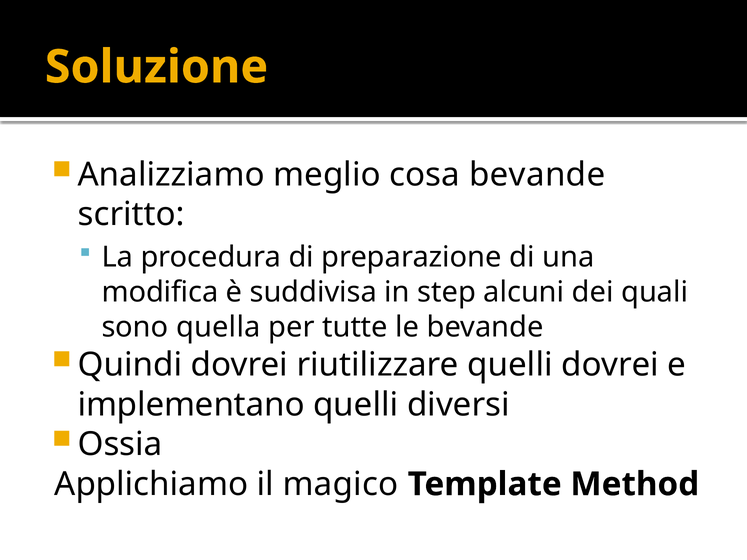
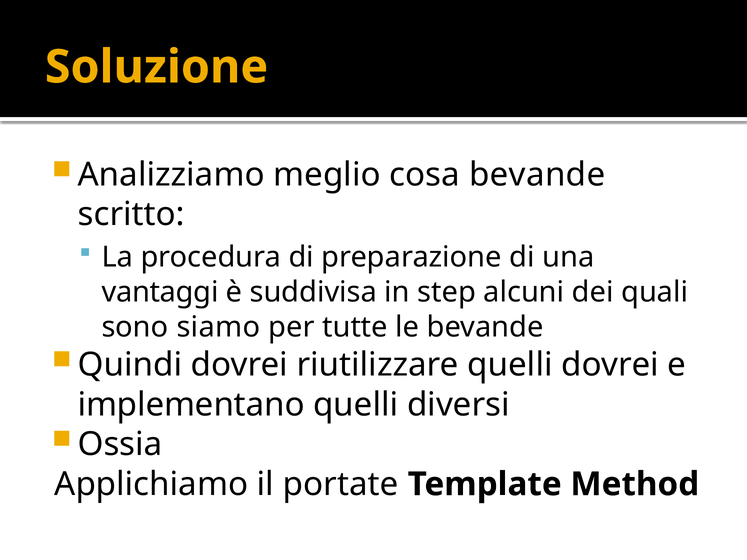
modifica: modifica -> vantaggi
quella: quella -> siamo
magico: magico -> portate
